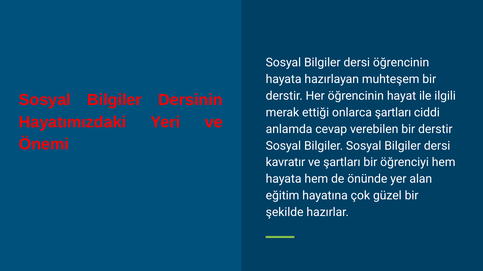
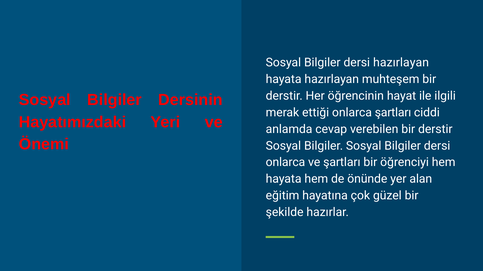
dersi öğrencinin: öğrencinin -> hazırlayan
kavratır at (285, 163): kavratır -> onlarca
